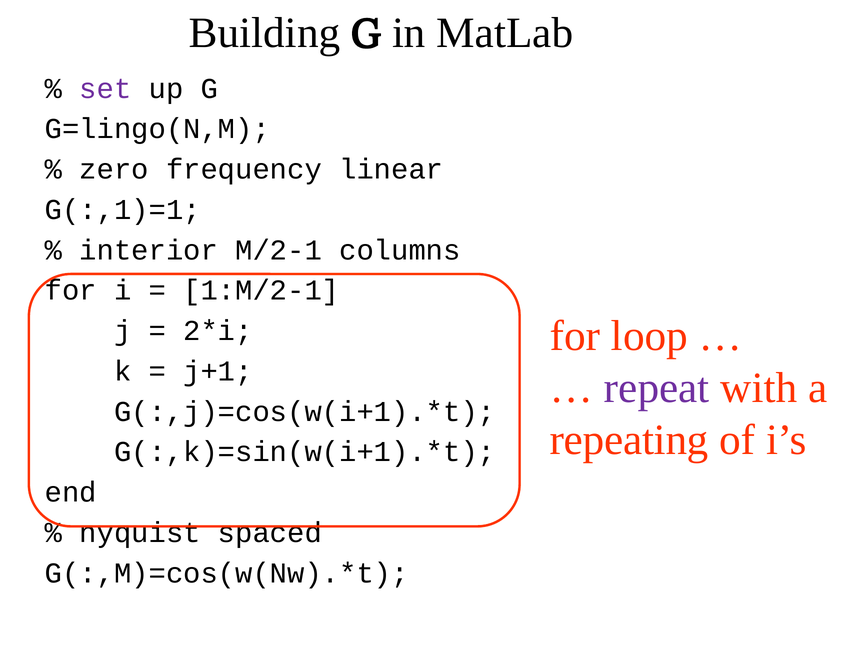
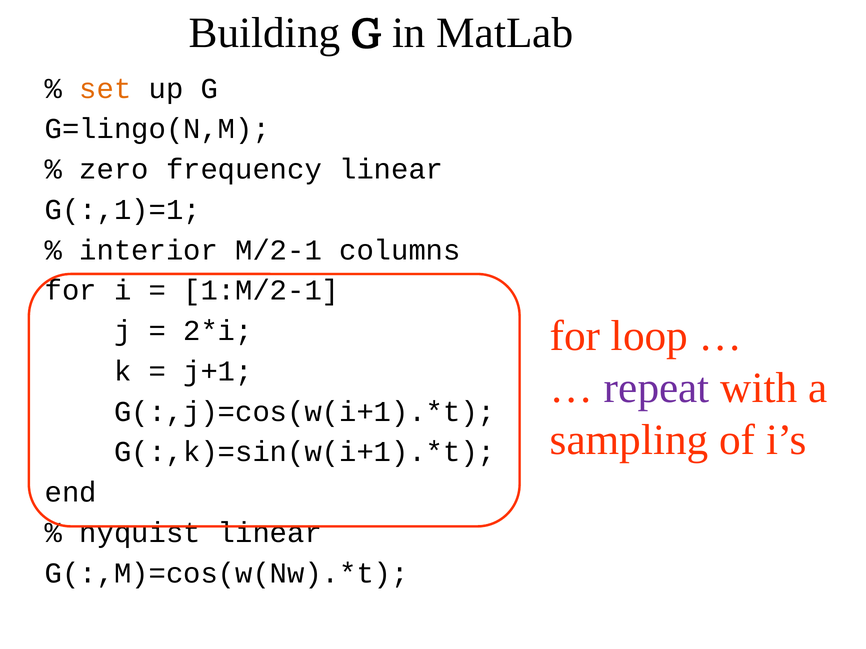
set colour: purple -> orange
repeating: repeating -> sampling
nyquist spaced: spaced -> linear
